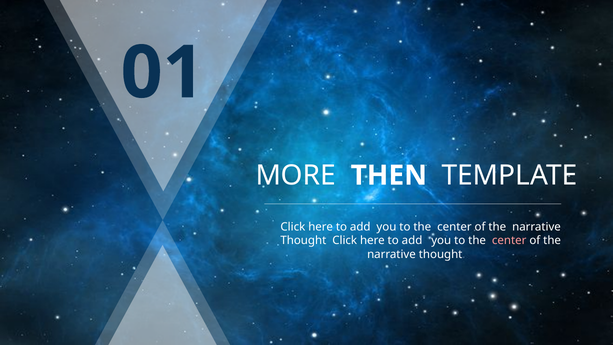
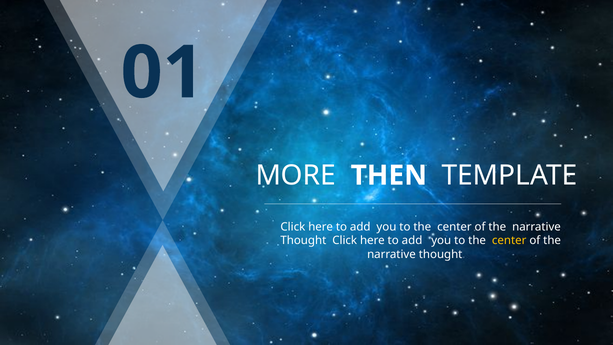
center at (509, 240) colour: pink -> yellow
